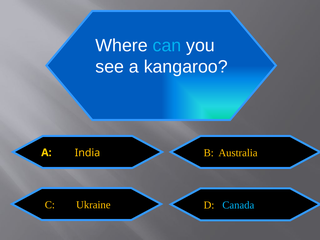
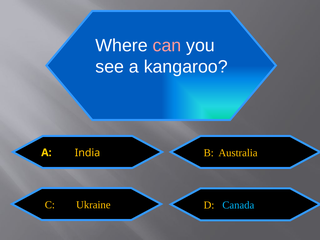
can colour: light blue -> pink
